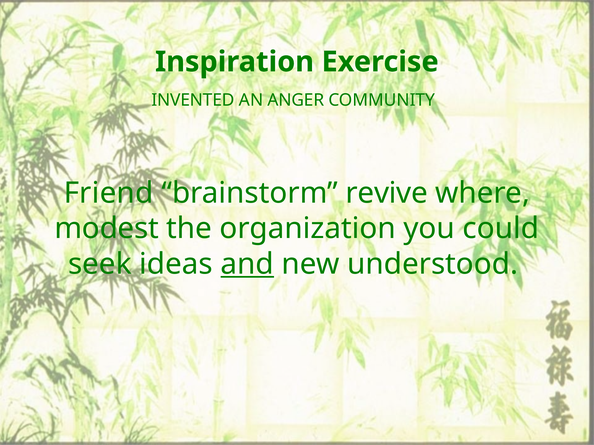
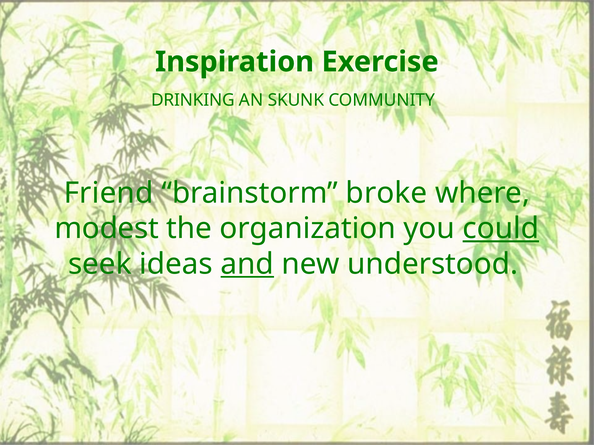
INVENTED: INVENTED -> DRINKING
ANGER: ANGER -> SKUNK
revive: revive -> broke
could underline: none -> present
